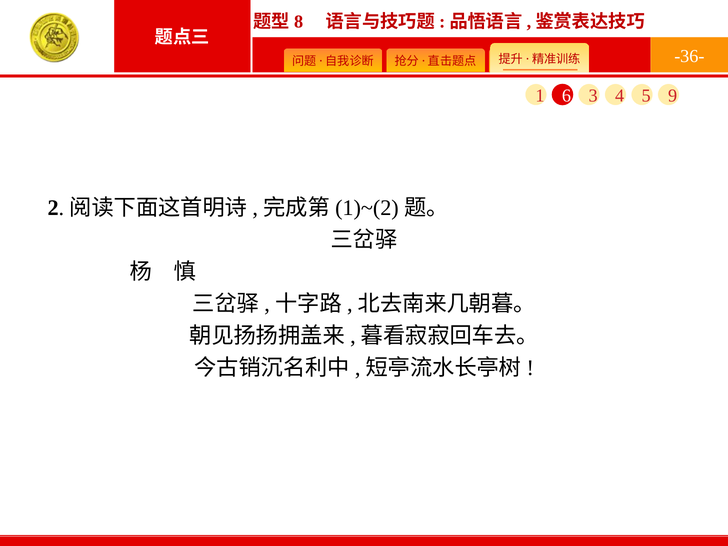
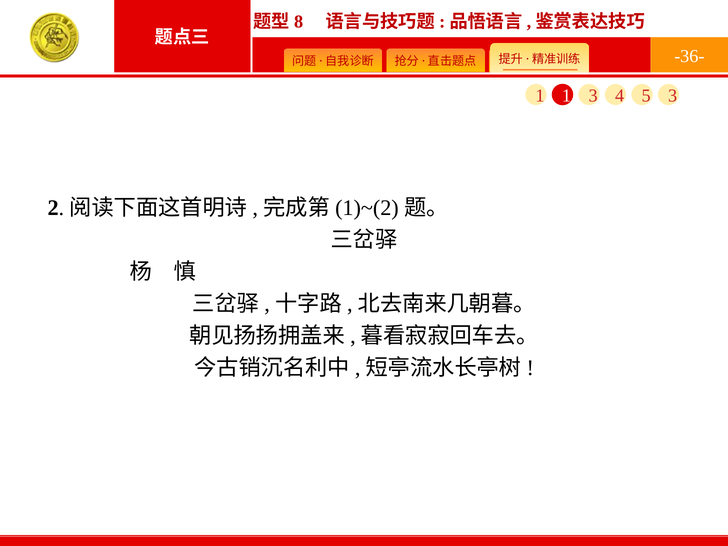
1 6: 6 -> 1
5 9: 9 -> 3
